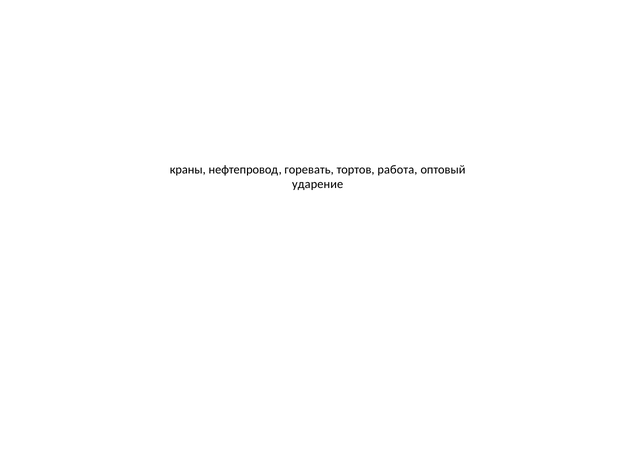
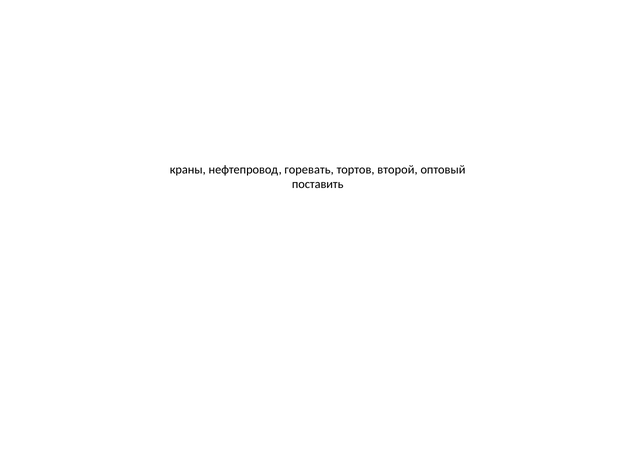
работа: работа -> второй
ударение: ударение -> поставить
